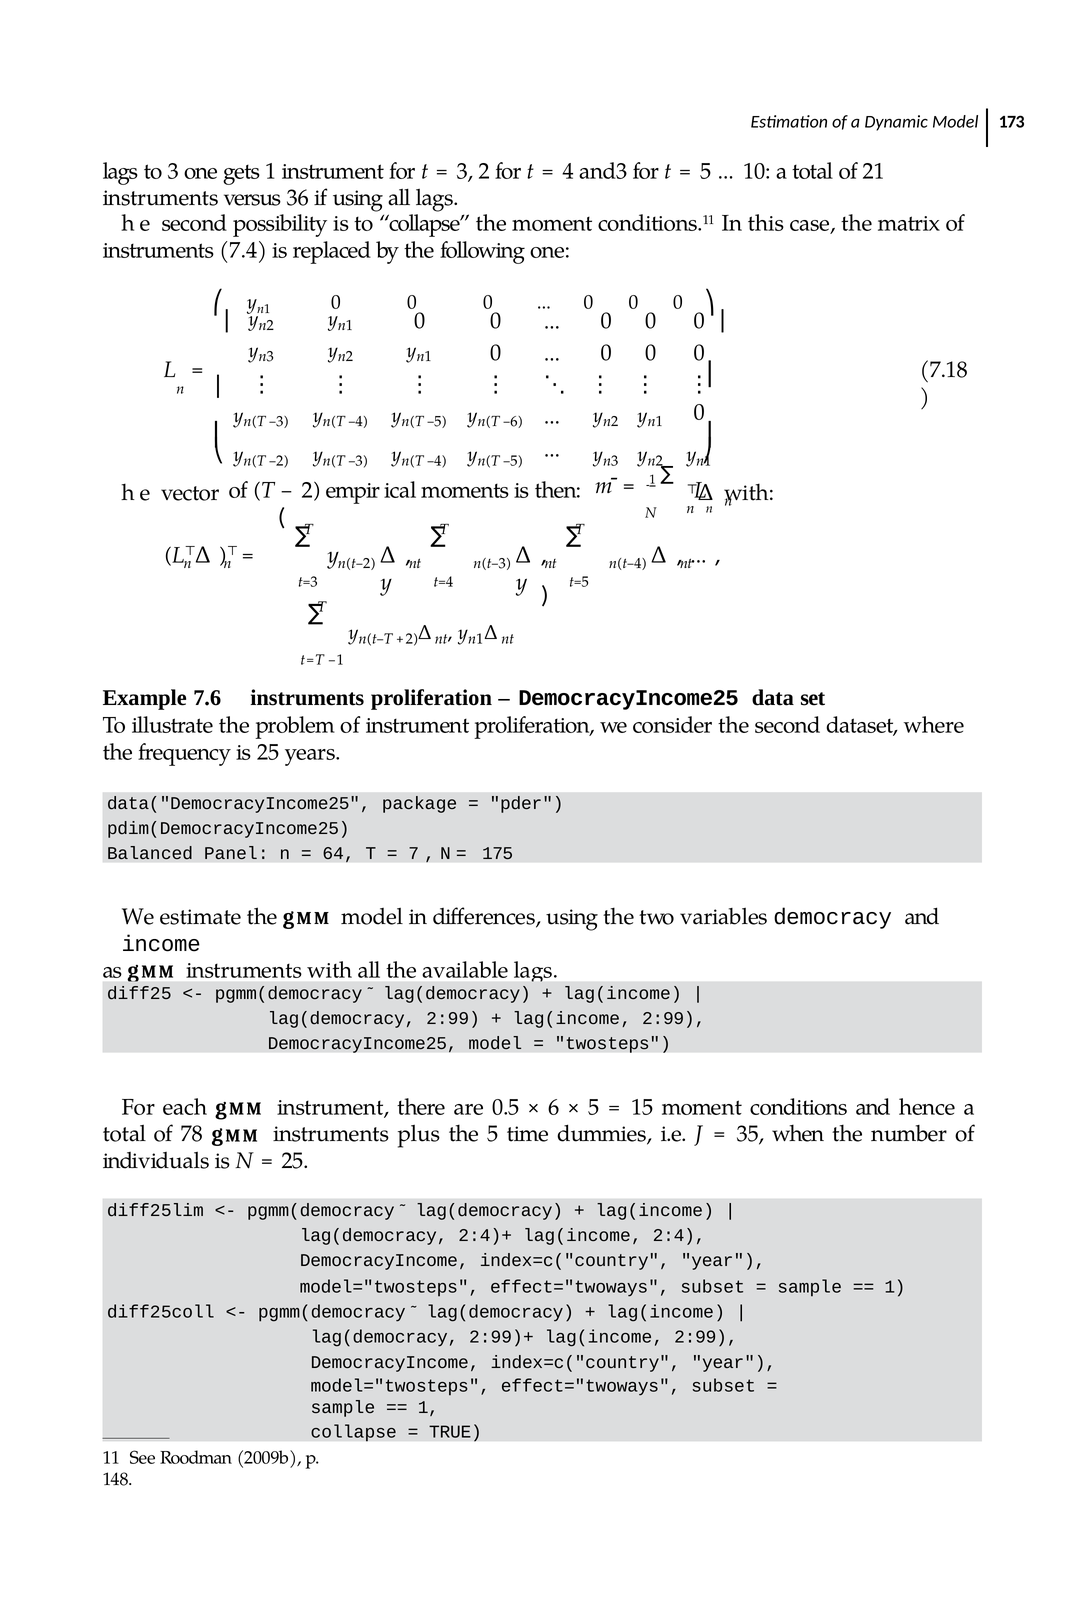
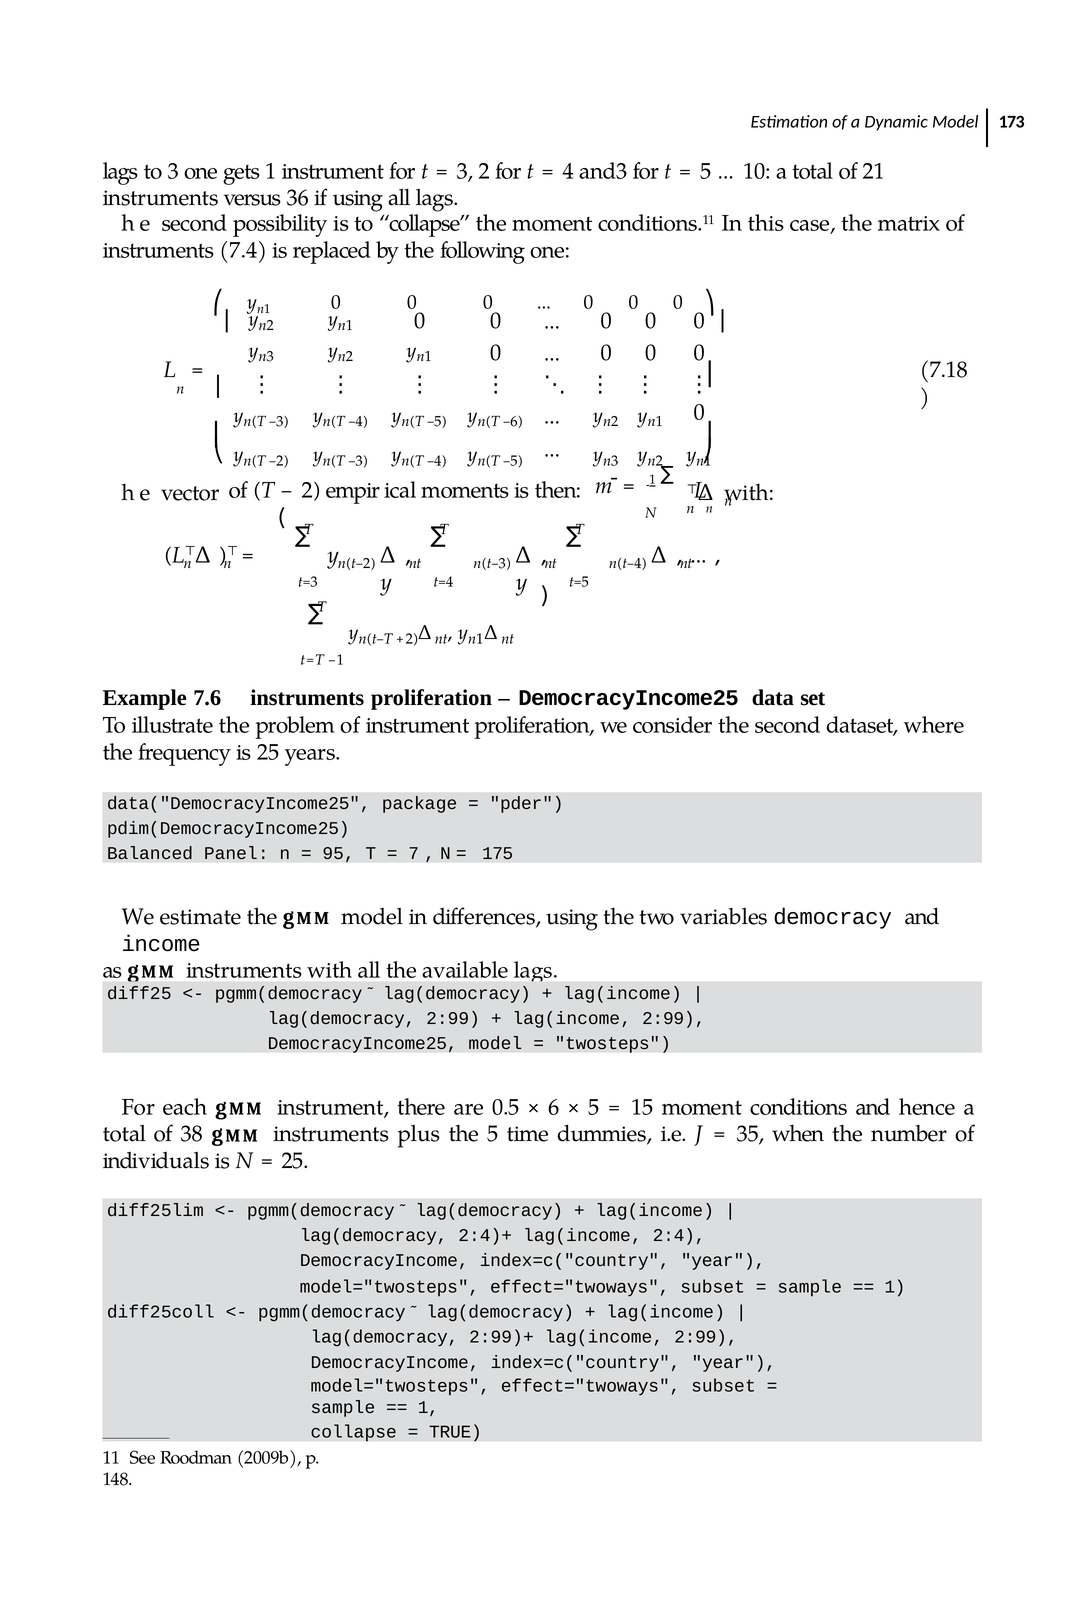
64: 64 -> 95
78: 78 -> 38
